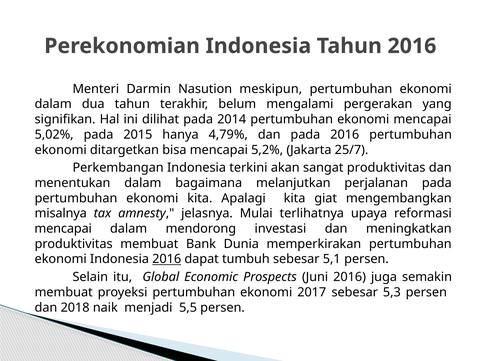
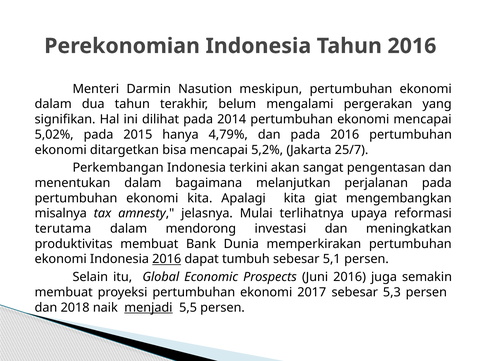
sangat produktivitas: produktivitas -> pengentasan
mencapai at (63, 229): mencapai -> terutama
menjadi underline: none -> present
